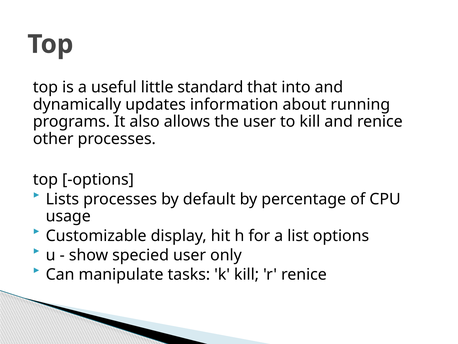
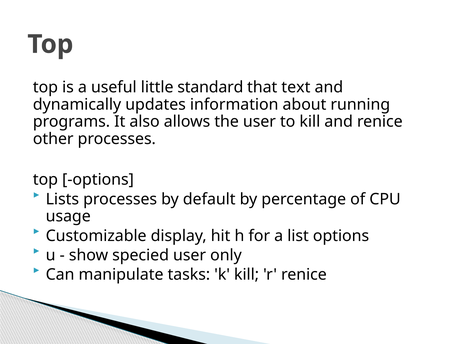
into: into -> text
